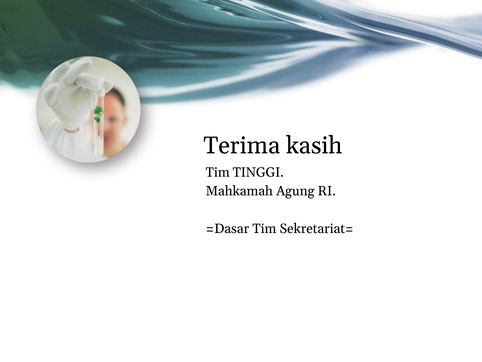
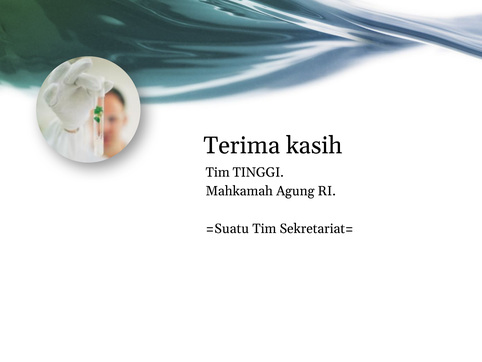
=Dasar: =Dasar -> =Suatu
